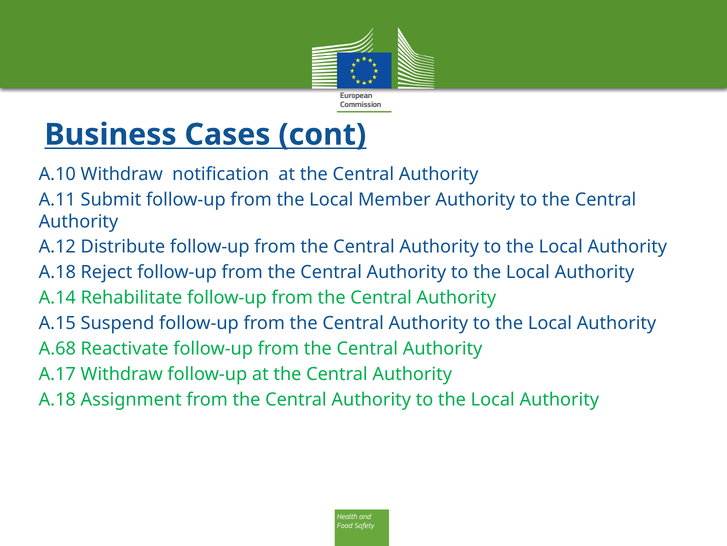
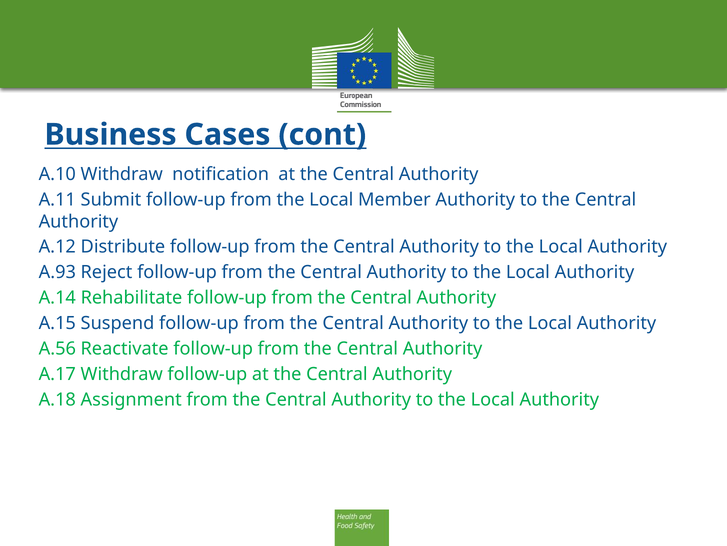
A.18 at (57, 272): A.18 -> A.93
A.68: A.68 -> A.56
